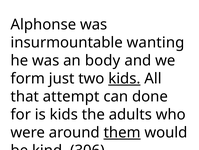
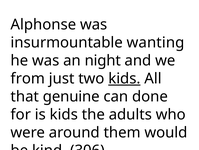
body: body -> night
form: form -> from
attempt: attempt -> genuine
them underline: present -> none
